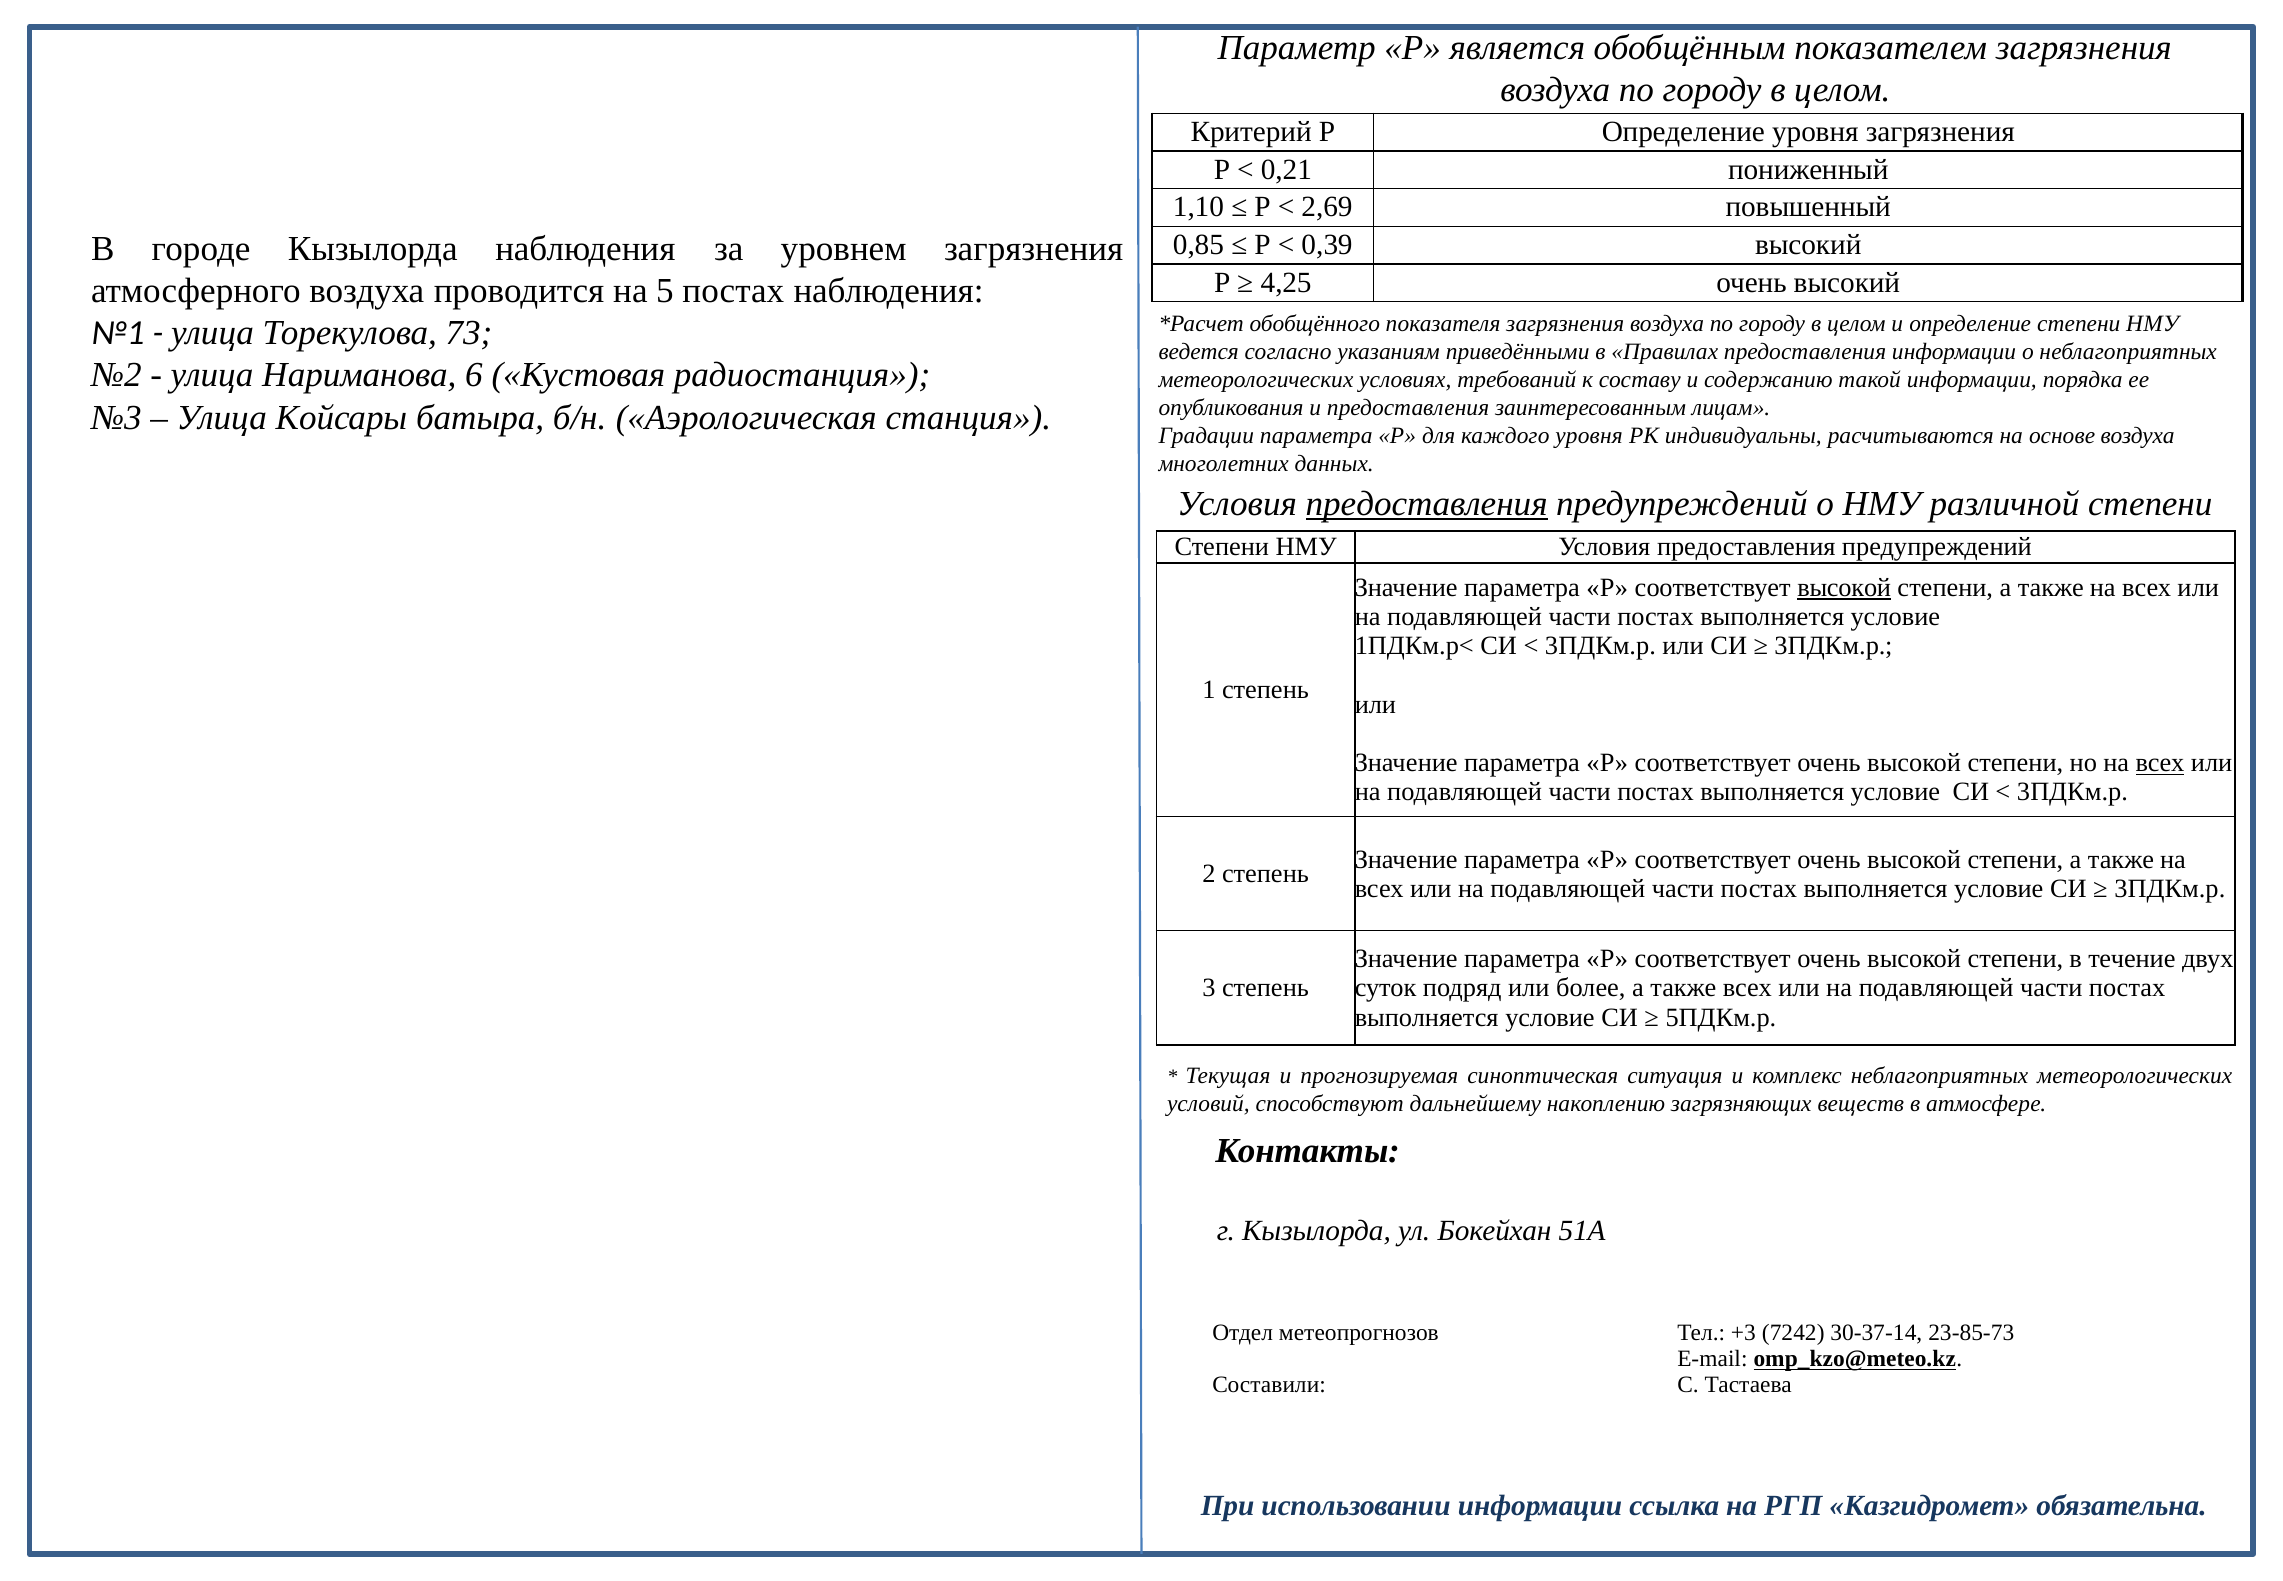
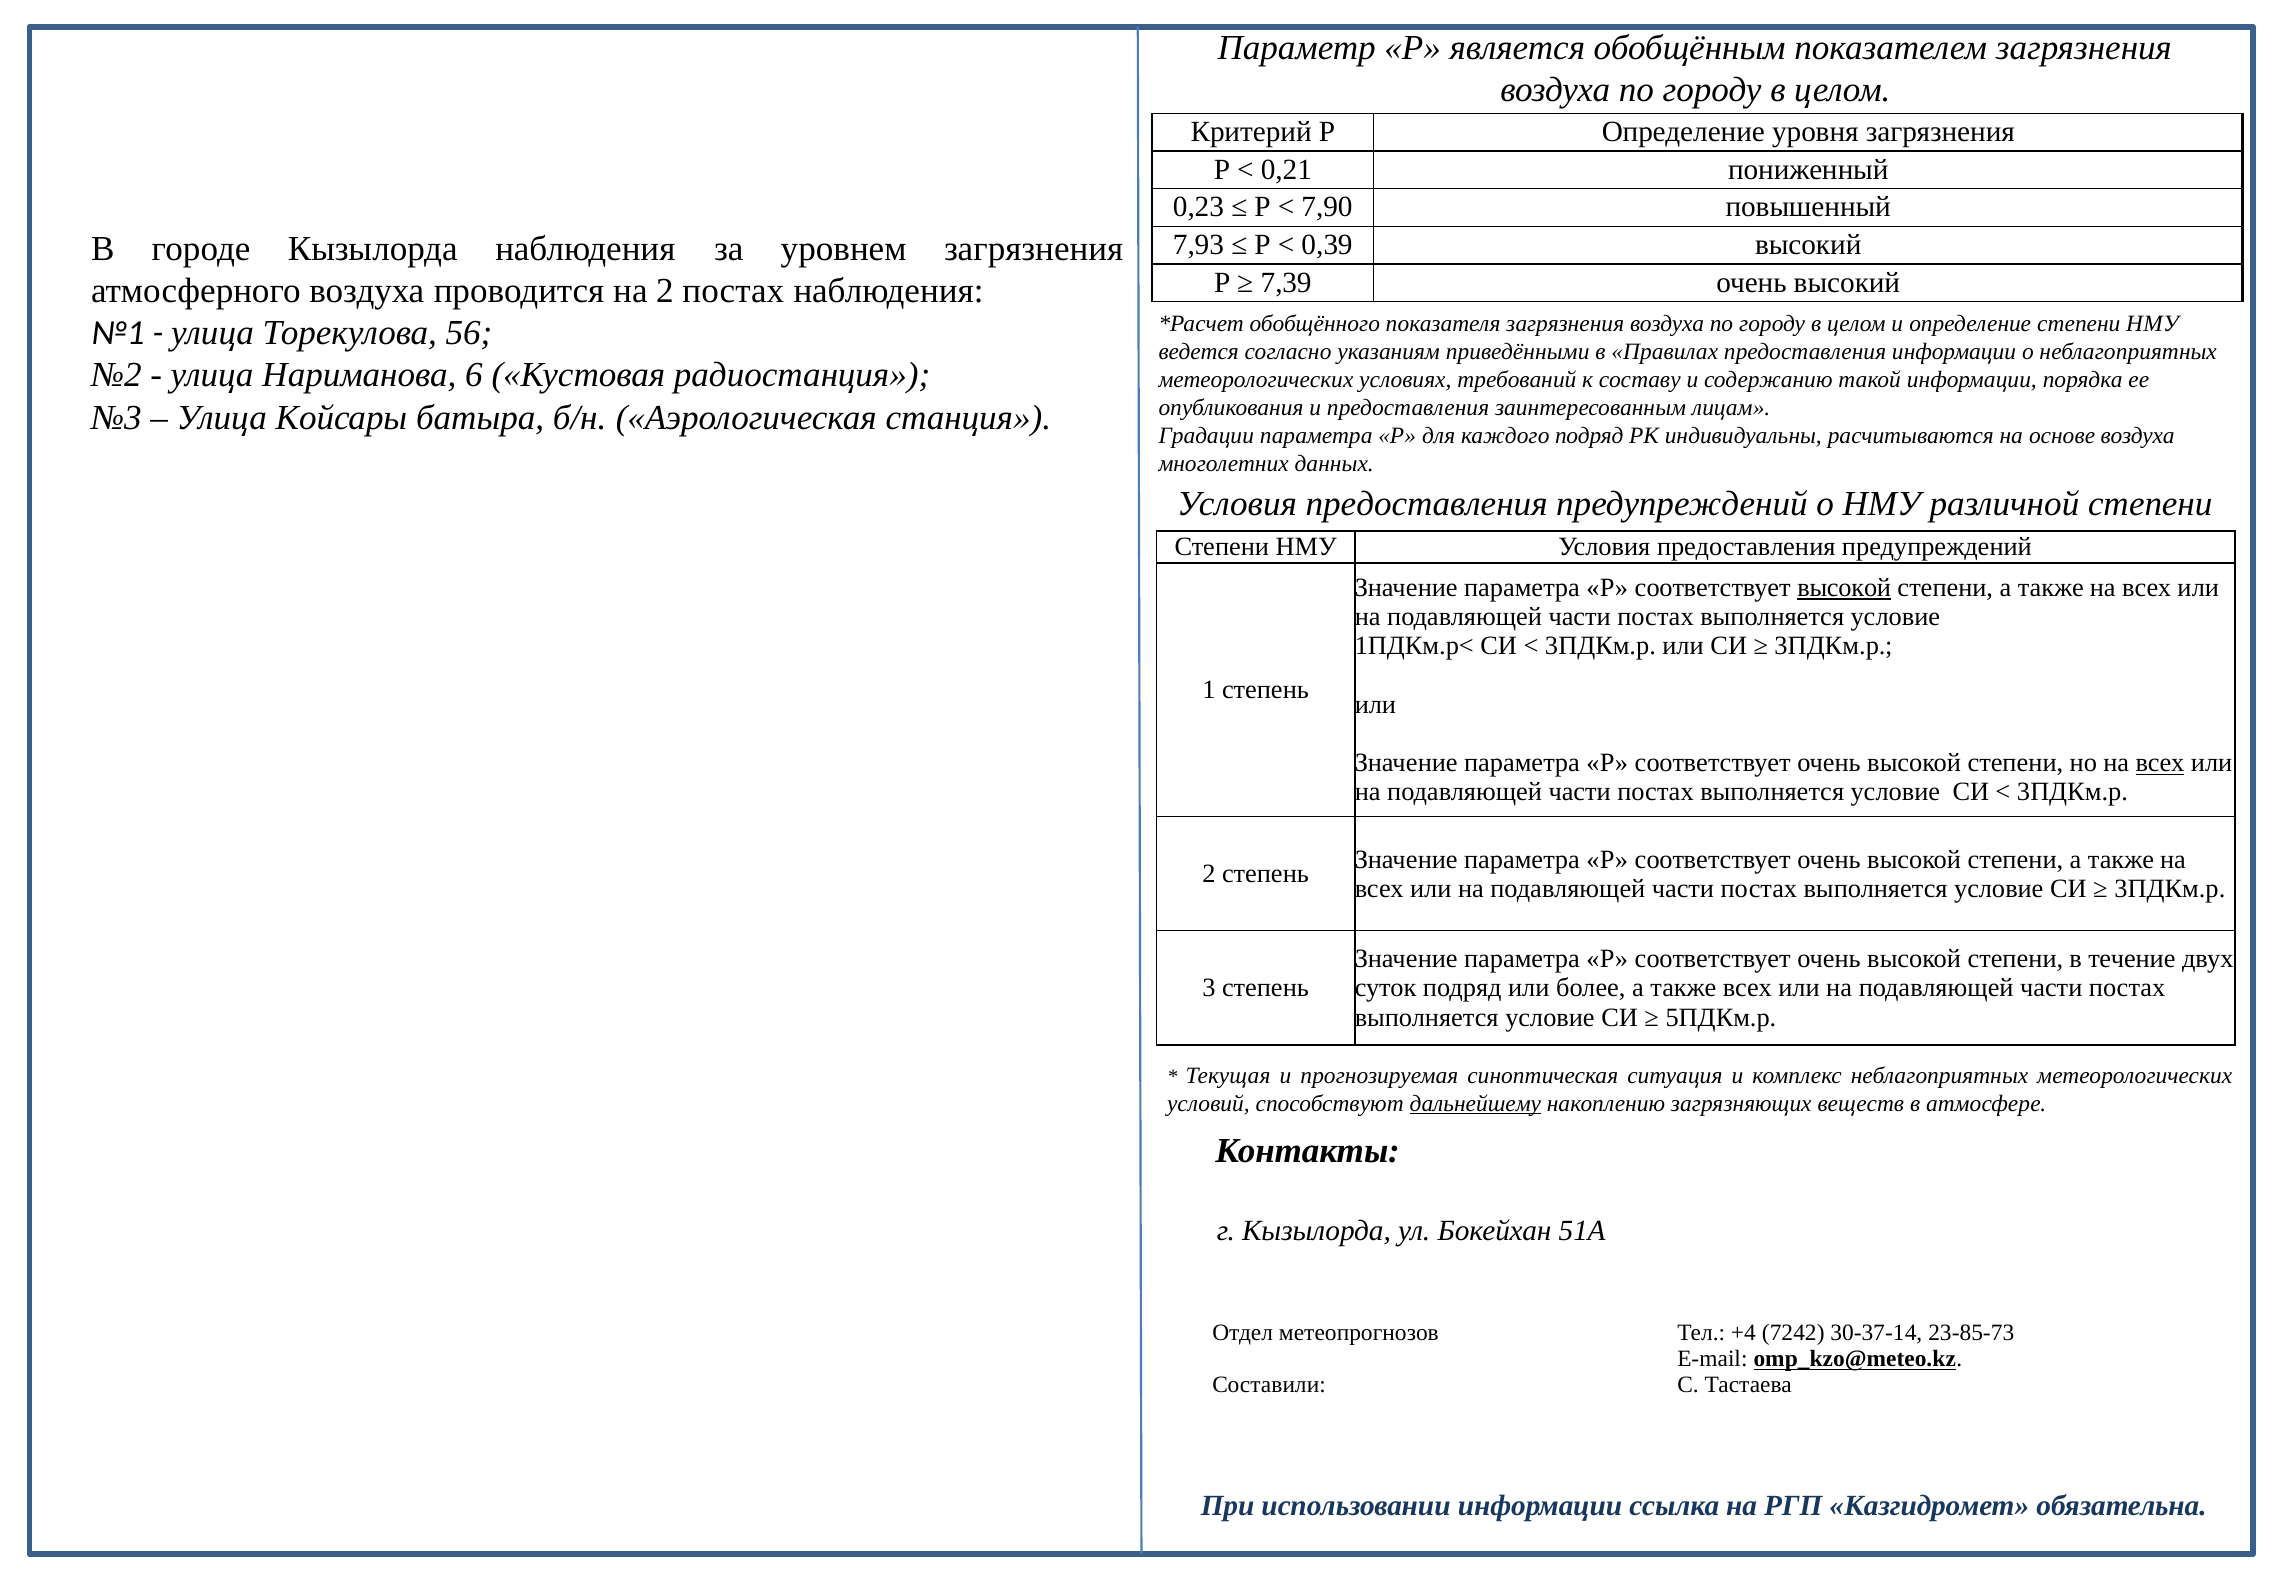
1,10: 1,10 -> 0,23
2,69: 2,69 -> 7,90
0,85: 0,85 -> 7,93
4,25: 4,25 -> 7,39
на 5: 5 -> 2
73: 73 -> 56
каждого уровня: уровня -> подряд
предоставления at (1427, 504) underline: present -> none
дальнейшему underline: none -> present
+3: +3 -> +4
